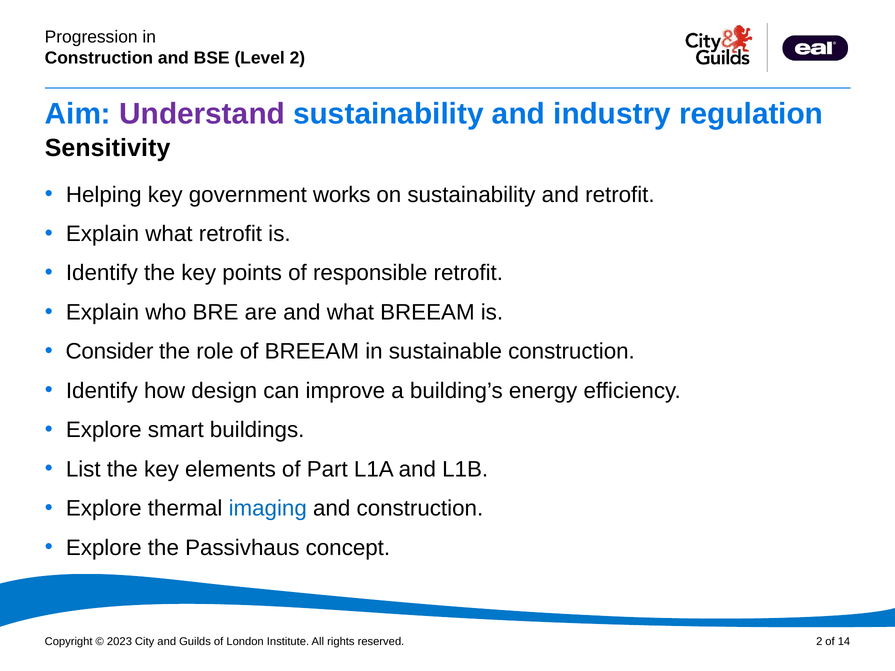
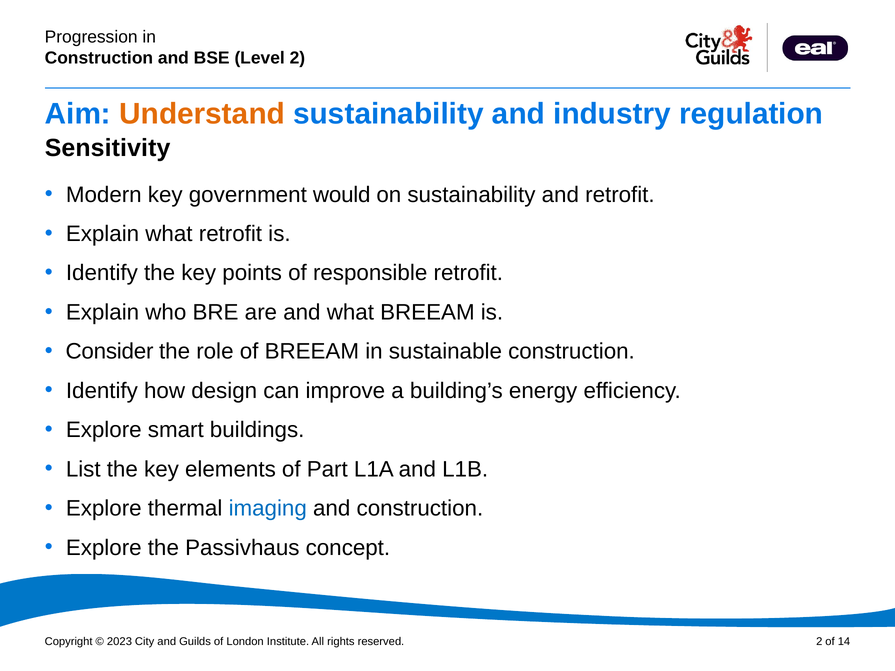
Understand colour: purple -> orange
Helping: Helping -> Modern
works: works -> would
